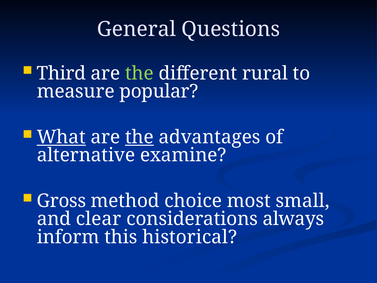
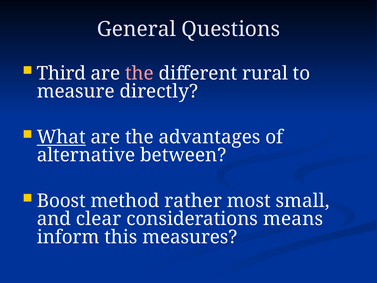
the at (139, 73) colour: light green -> pink
popular: popular -> directly
the at (139, 137) underline: present -> none
examine: examine -> between
Gross: Gross -> Boost
choice: choice -> rather
always: always -> means
historical: historical -> measures
